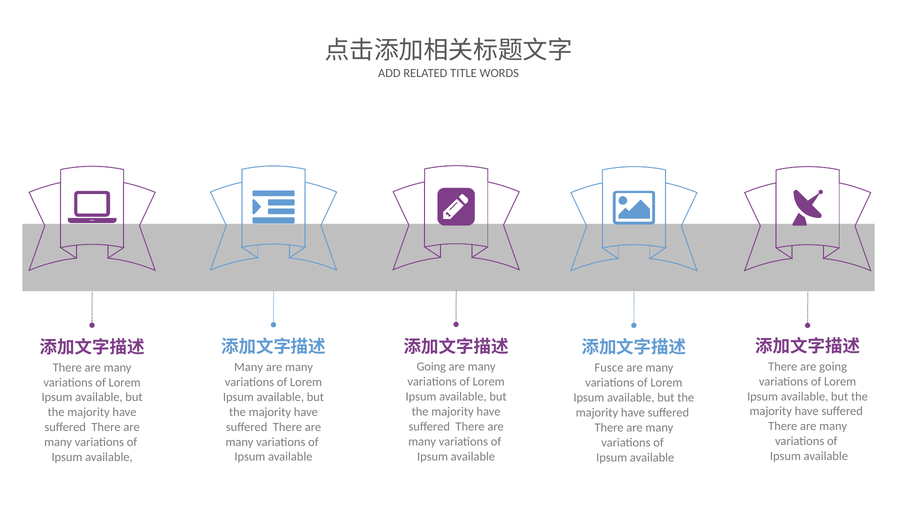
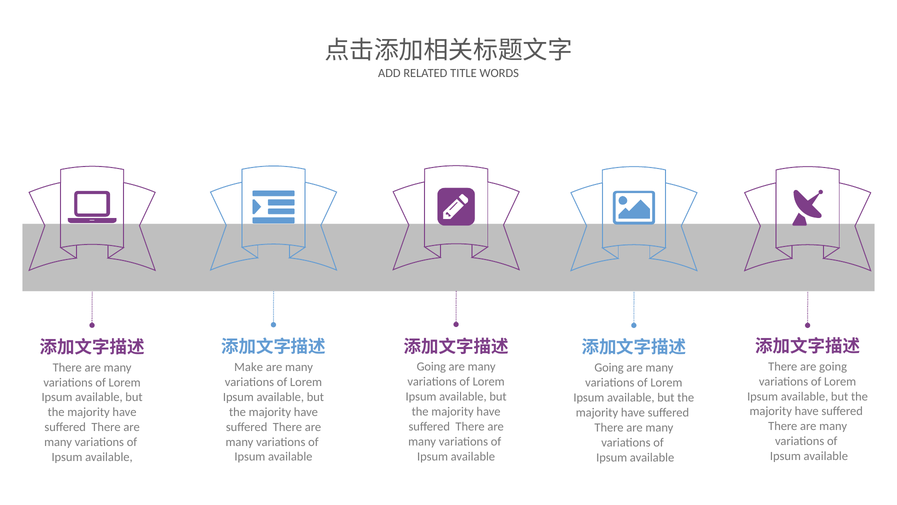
Many at (249, 367): Many -> Make
Fusce at (609, 367): Fusce -> Going
